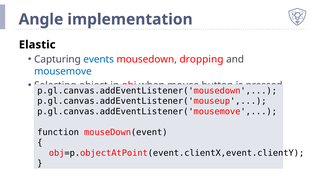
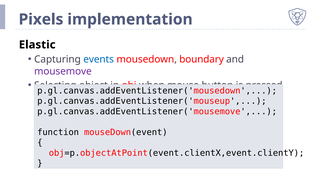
Angle: Angle -> Pixels
dropping: dropping -> boundary
mousemove colour: blue -> purple
